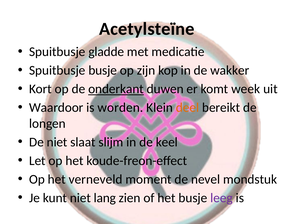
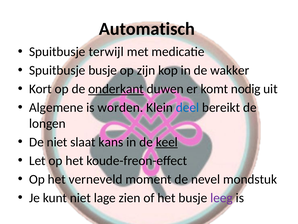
Acetylsteïne: Acetylsteïne -> Automatisch
gladde: gladde -> terwijl
week: week -> nodig
Waardoor: Waardoor -> Algemene
deel colour: orange -> blue
slijm: slijm -> kans
keel underline: none -> present
lang: lang -> lage
